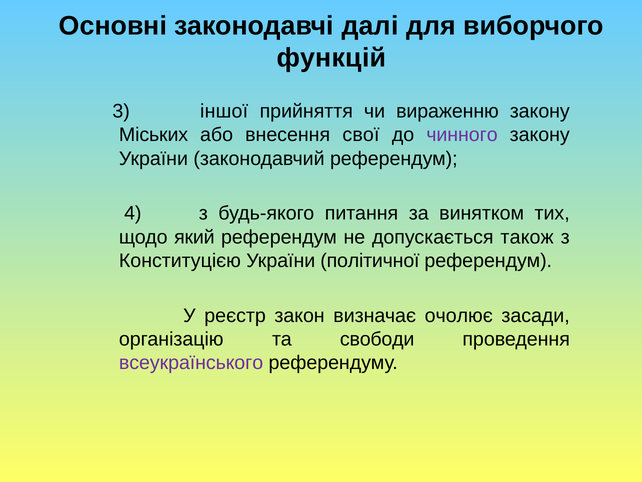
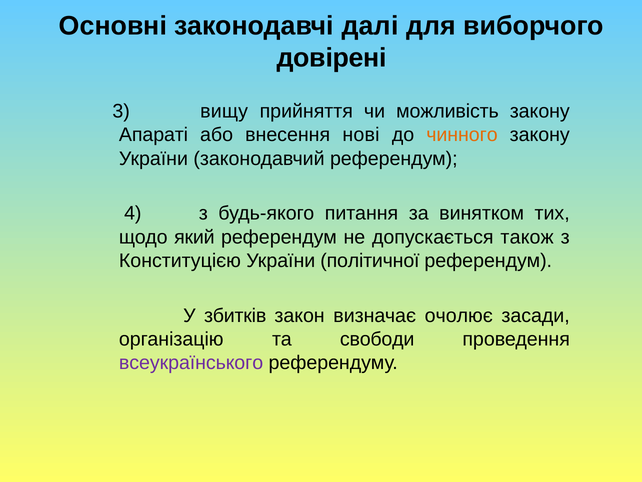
функцій: функцій -> довірені
іншої: іншої -> вищу
вираженню: вираженню -> можливість
Міських: Міських -> Апараті
свої: свої -> нові
чинного colour: purple -> orange
реєстр: реєстр -> збитків
